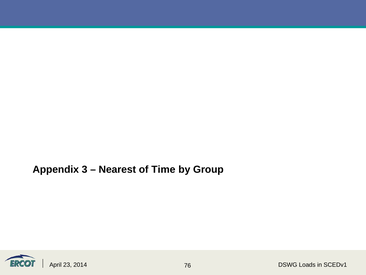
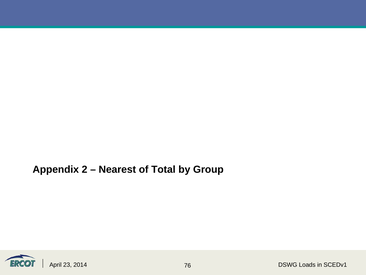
3: 3 -> 2
Time: Time -> Total
